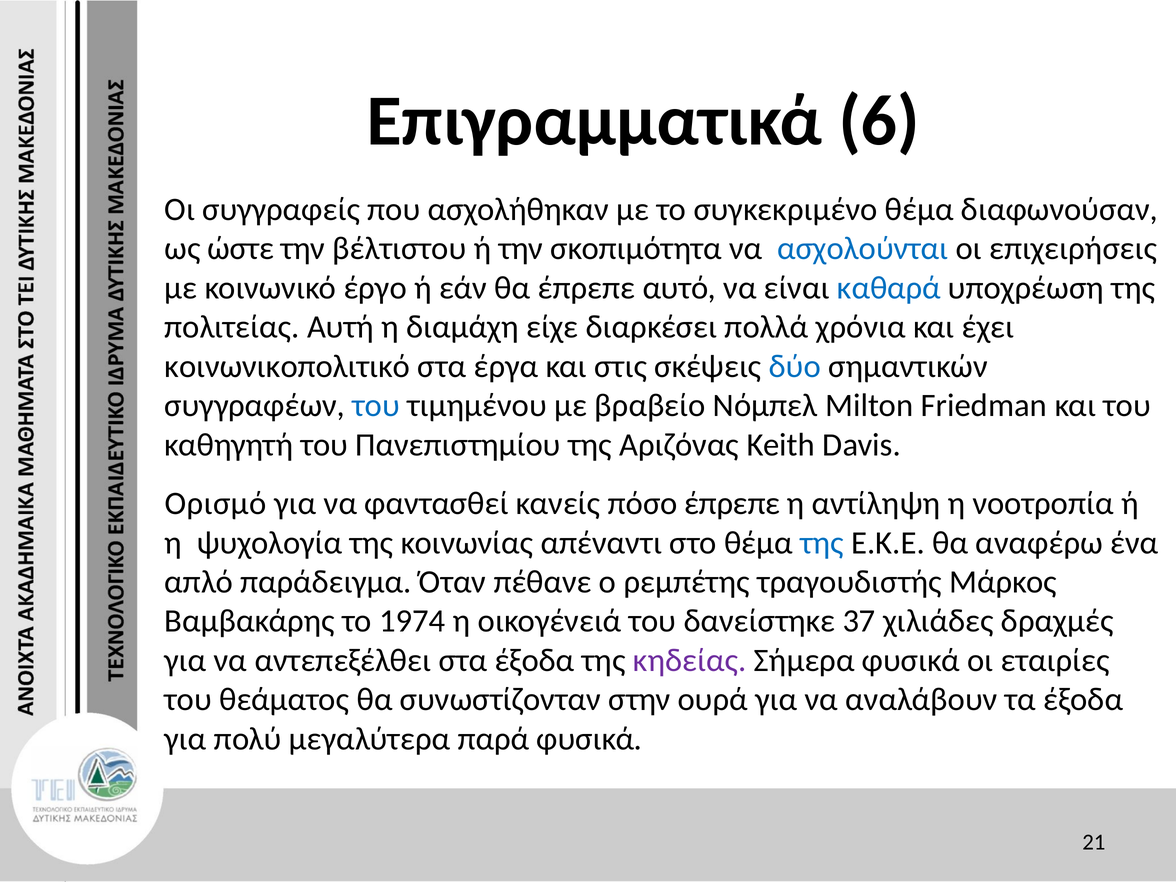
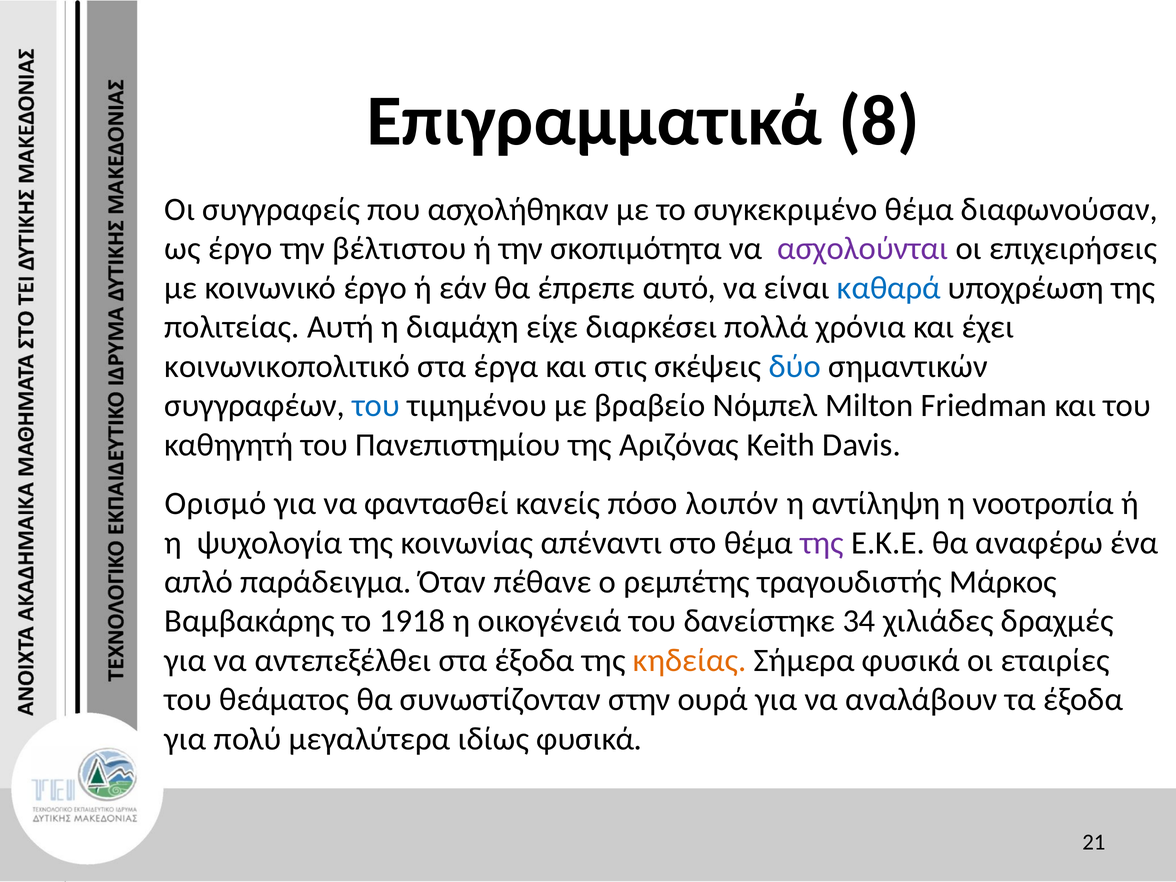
6: 6 -> 8
ως ώστε: ώστε -> έργο
ασχολούνται colour: blue -> purple
πόσο έπρεπε: έπρεπε -> λοιπόν
της at (822, 543) colour: blue -> purple
1974: 1974 -> 1918
37: 37 -> 34
κηδείας colour: purple -> orange
παρά: παρά -> ιδίως
